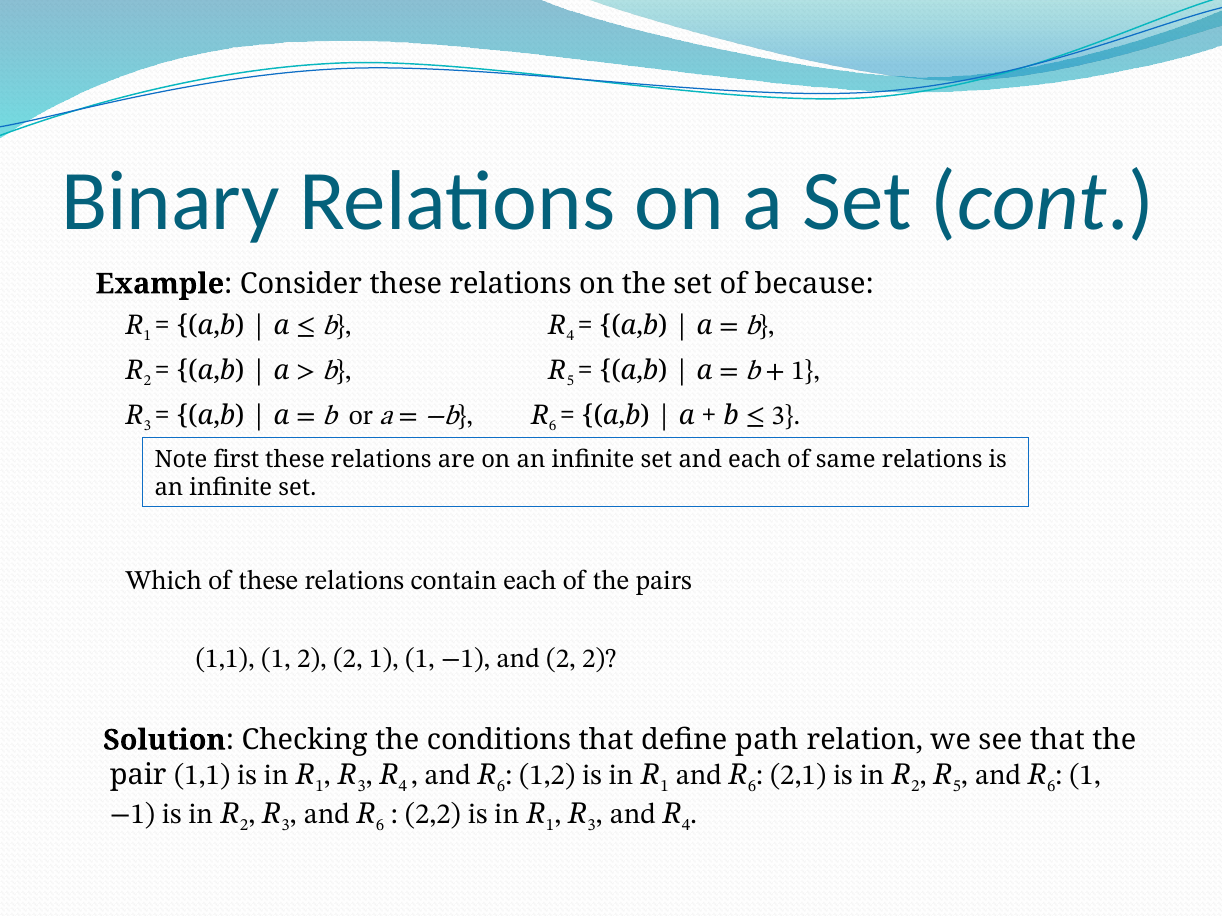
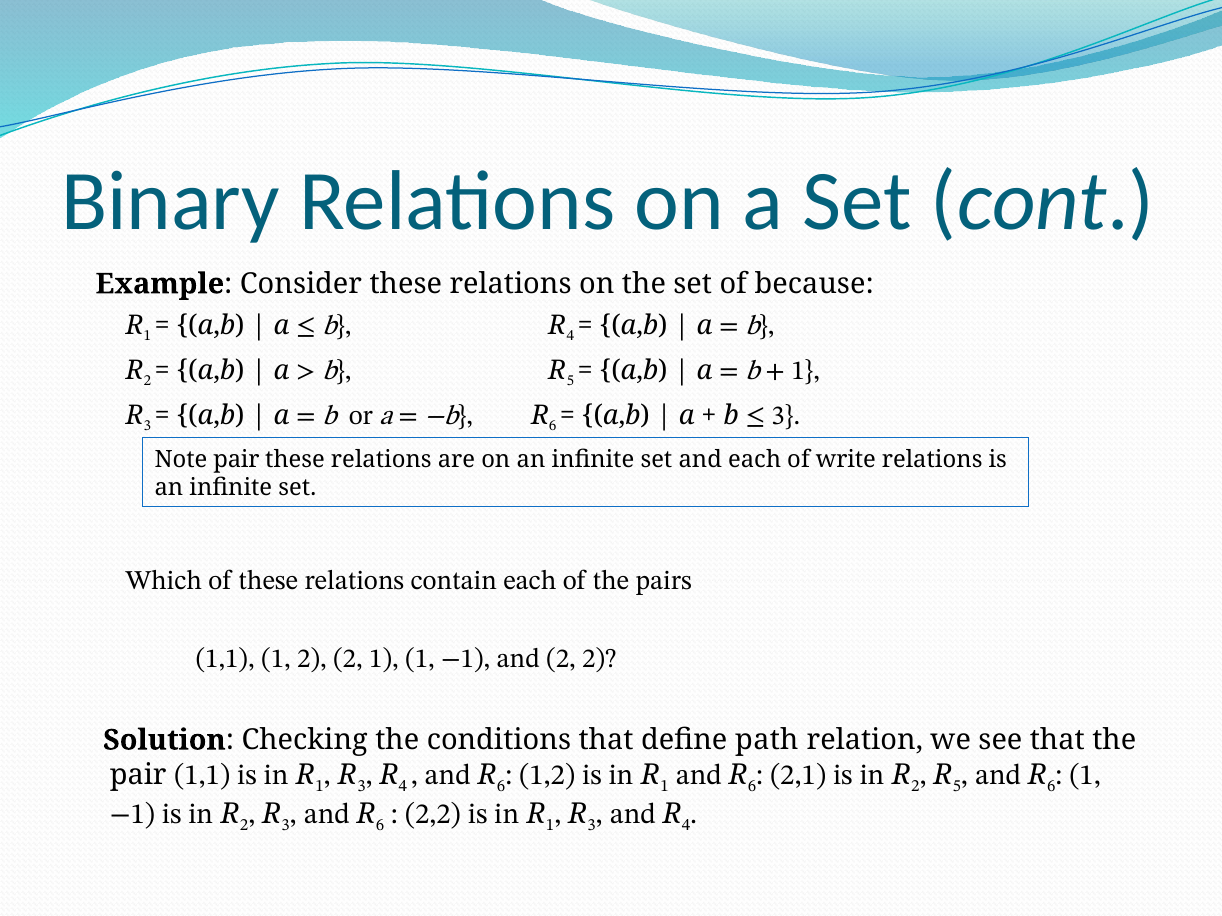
Note first: first -> pair
same: same -> write
